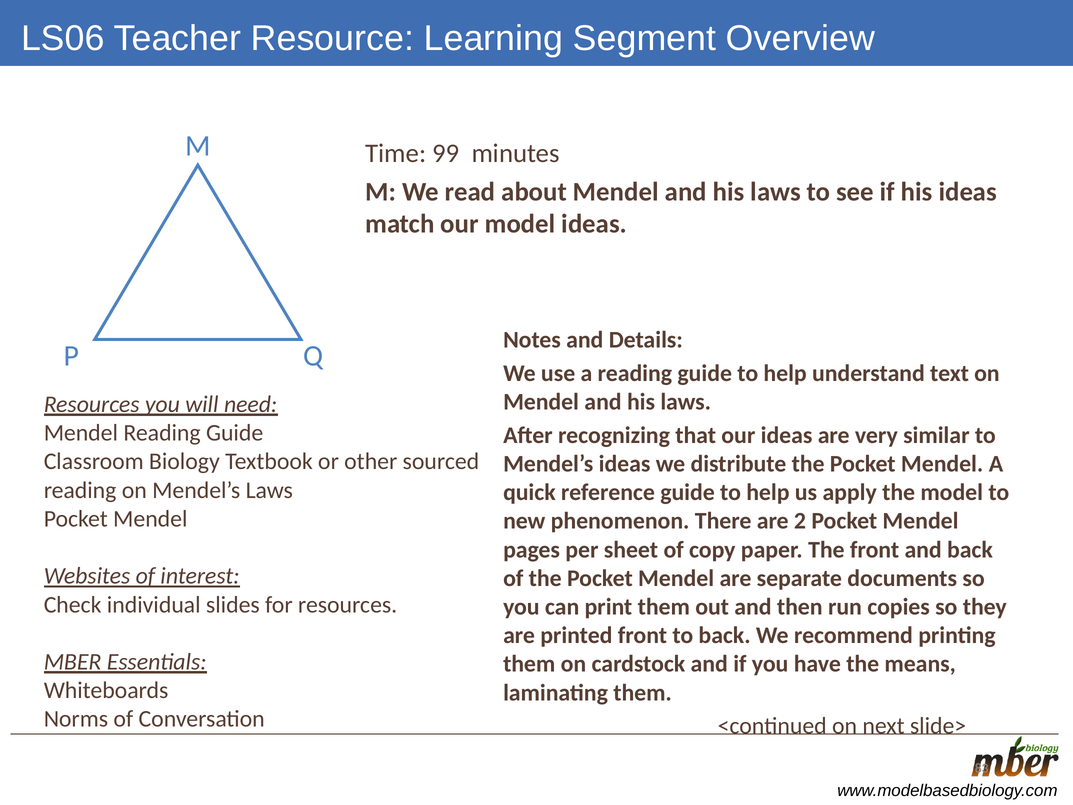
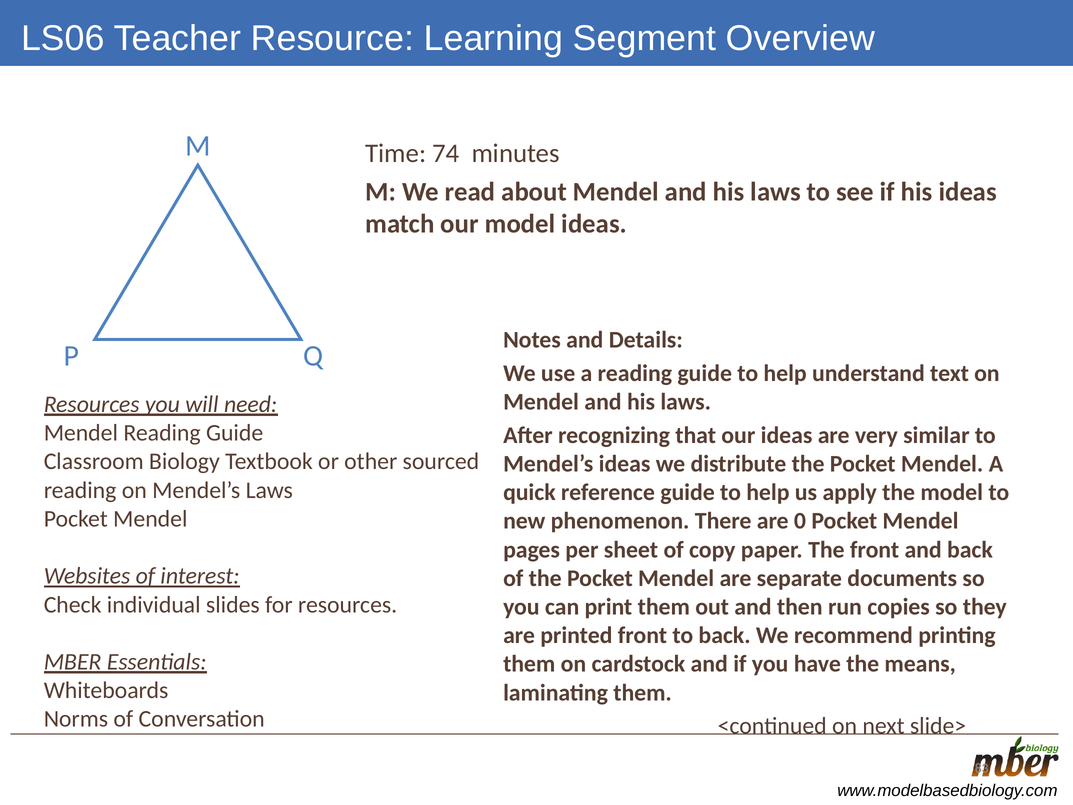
99: 99 -> 74
2: 2 -> 0
